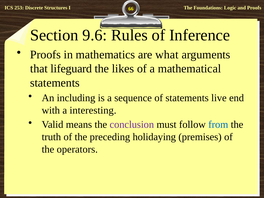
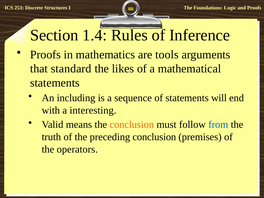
9.6: 9.6 -> 1.4
what: what -> tools
lifeguard: lifeguard -> standard
live: live -> will
conclusion at (132, 125) colour: purple -> orange
preceding holidaying: holidaying -> conclusion
